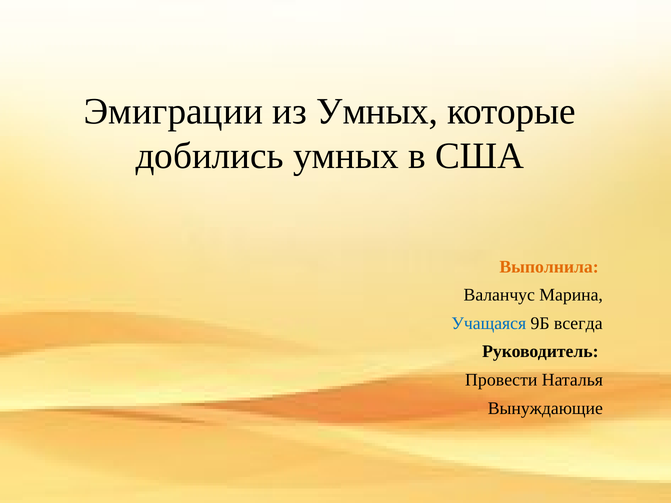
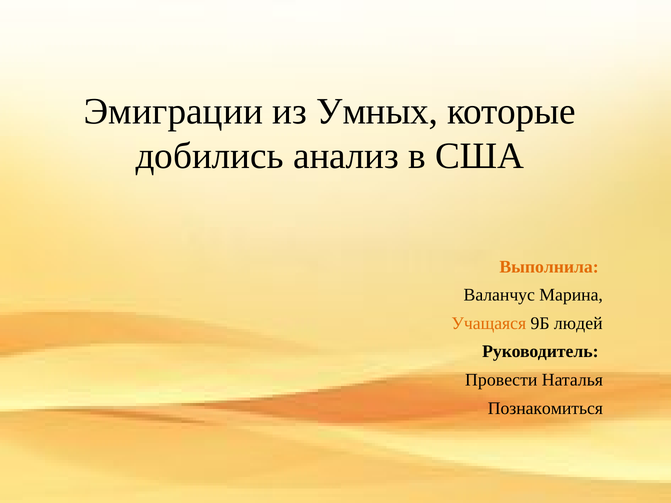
добились умных: умных -> анализ
Учащаяся colour: blue -> orange
всегда: всегда -> людей
Вынуждающие: Вынуждающие -> Познакомиться
